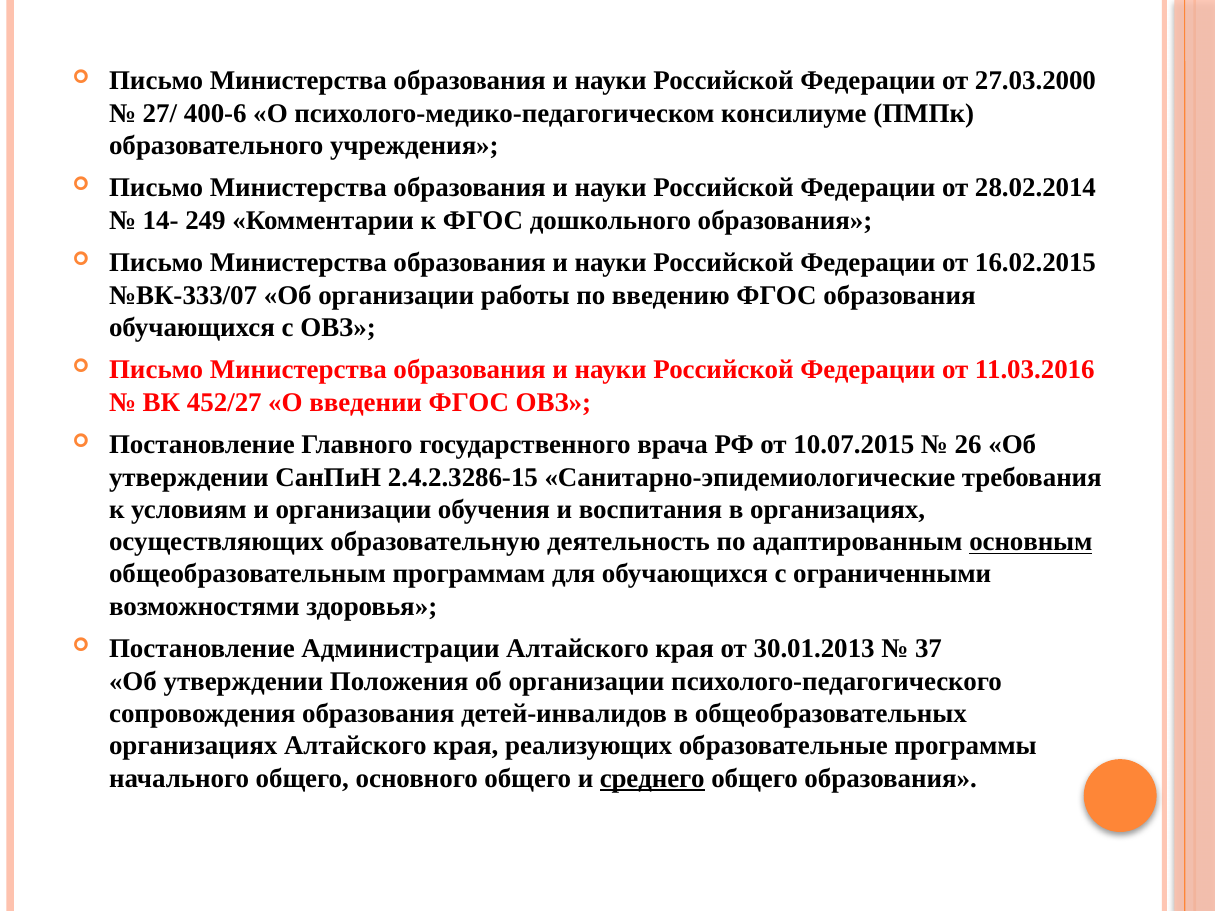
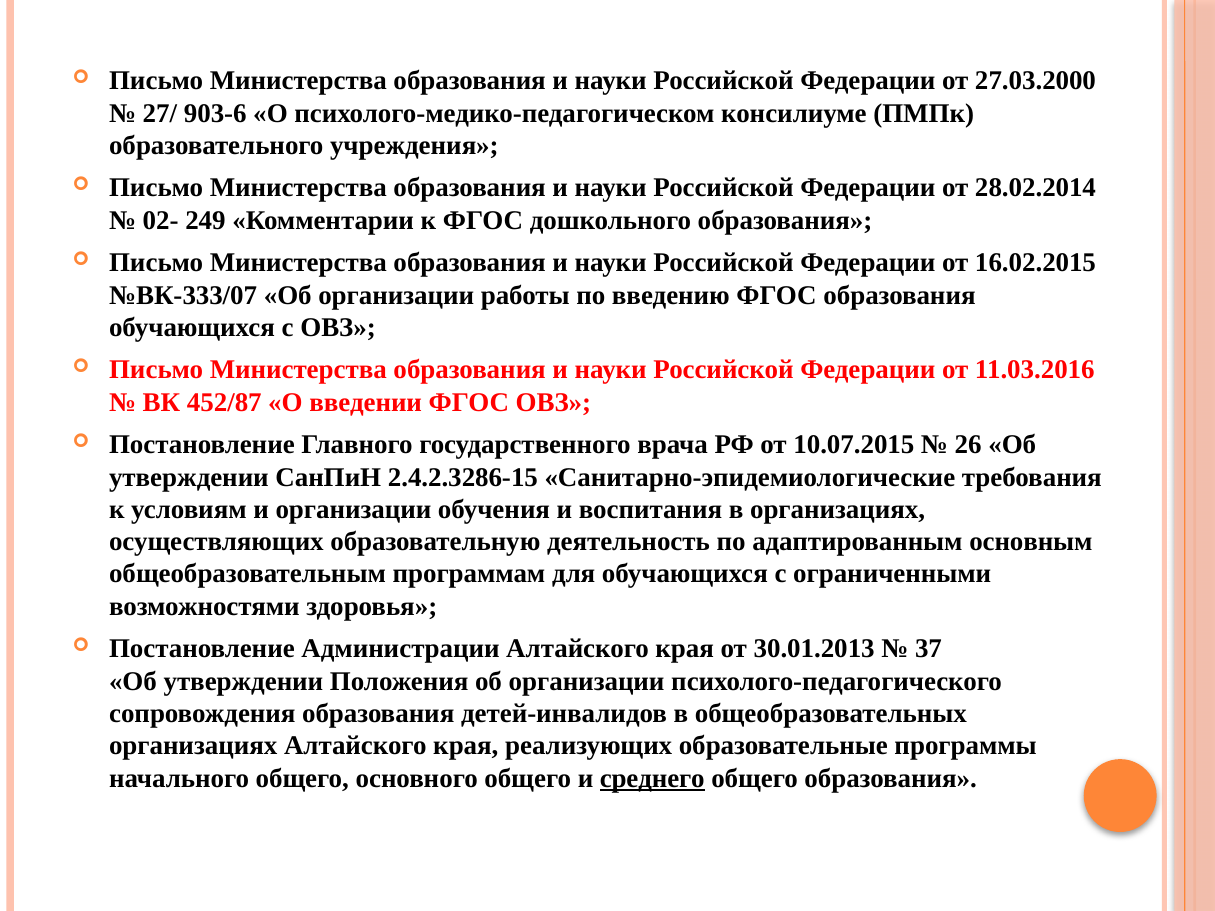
400-6: 400-6 -> 903-6
14-: 14- -> 02-
452/27: 452/27 -> 452/87
основным underline: present -> none
